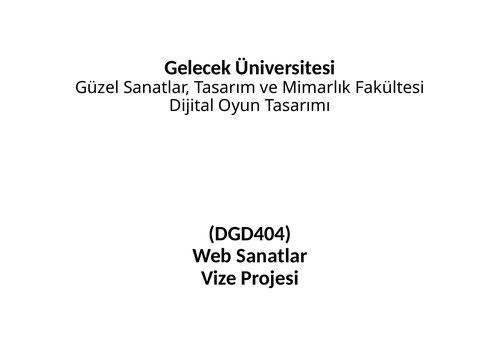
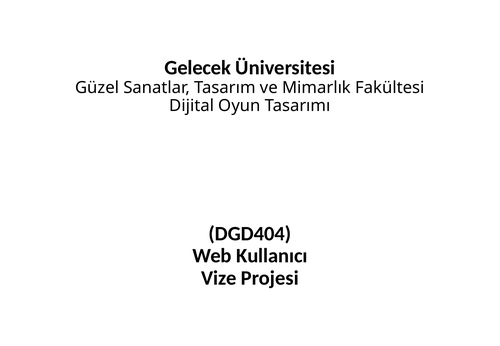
Web Sanatlar: Sanatlar -> Kullanıcı
